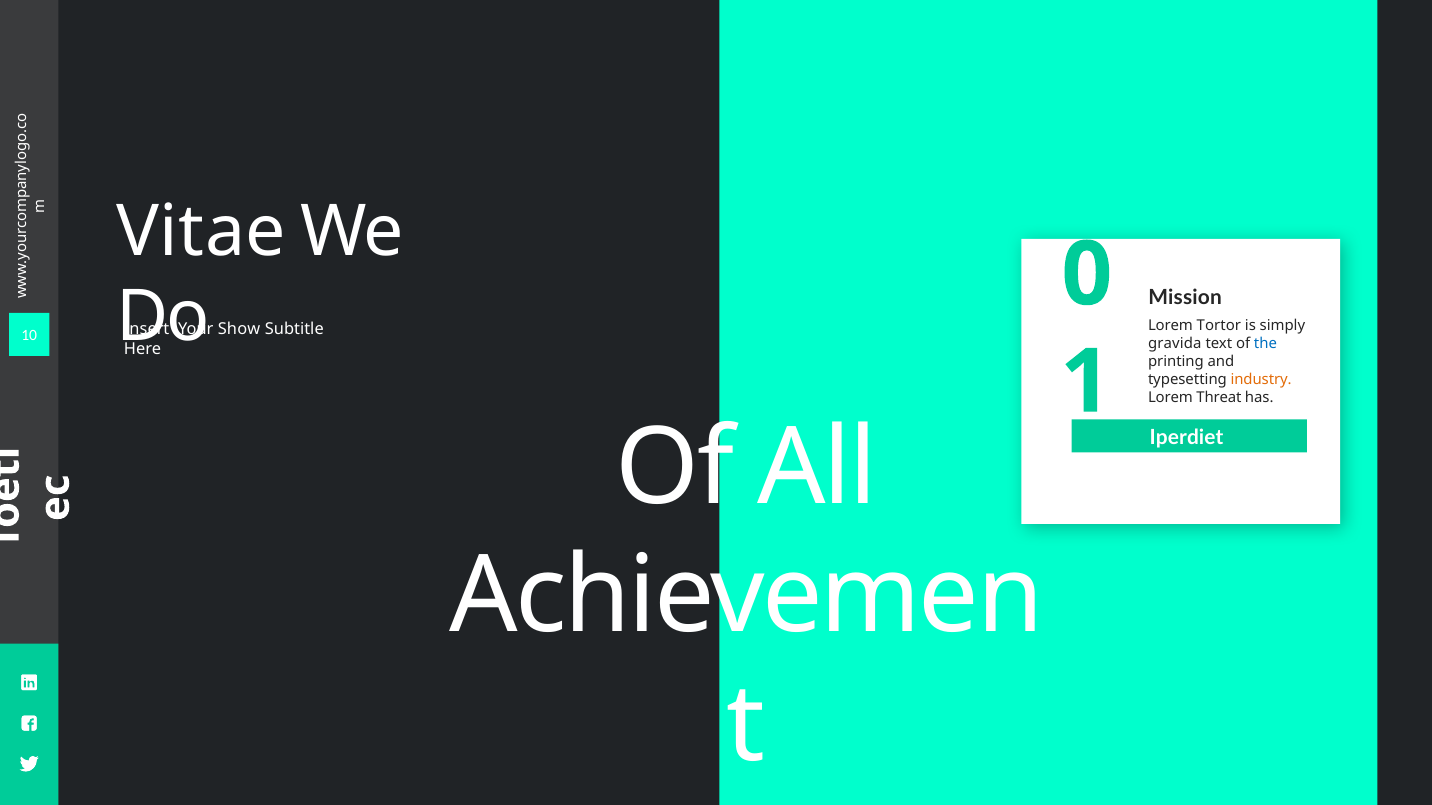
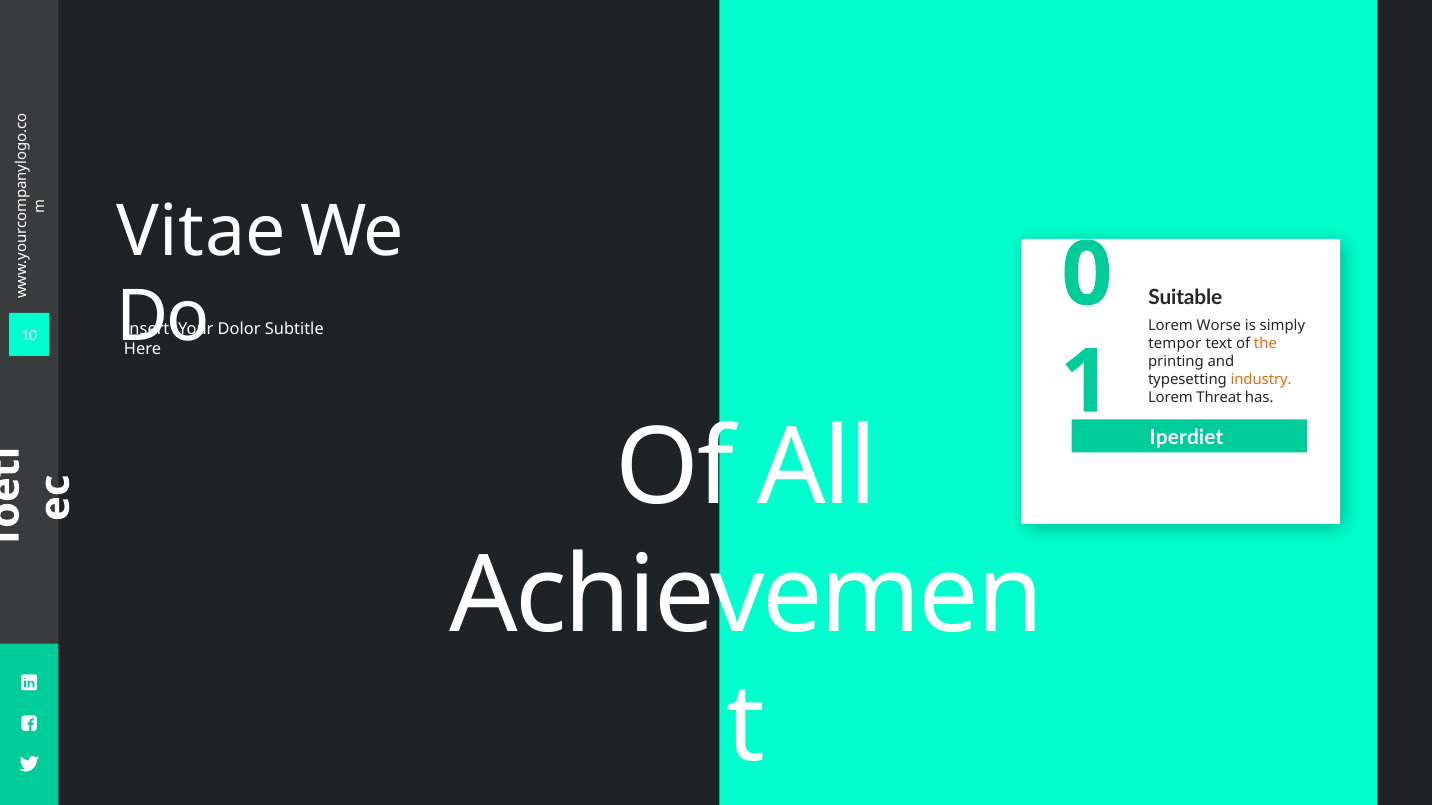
Mission: Mission -> Suitable
Tortor: Tortor -> Worse
Show: Show -> Dolor
gravida: gravida -> tempor
the colour: blue -> orange
